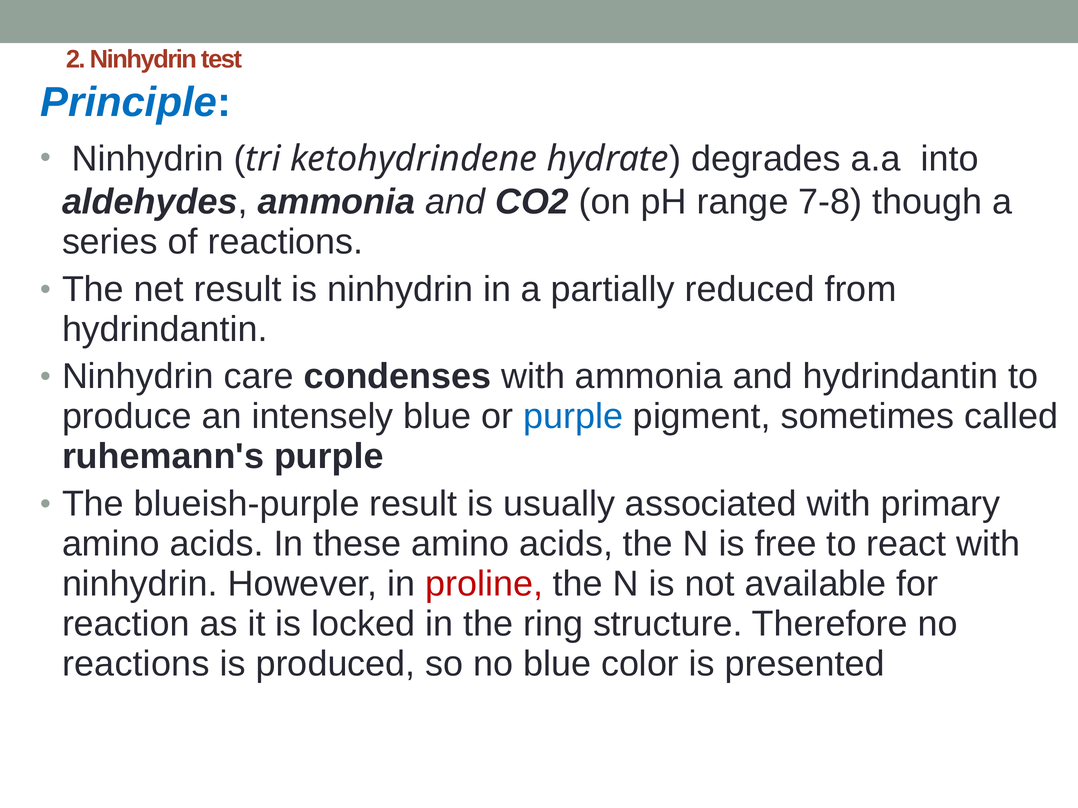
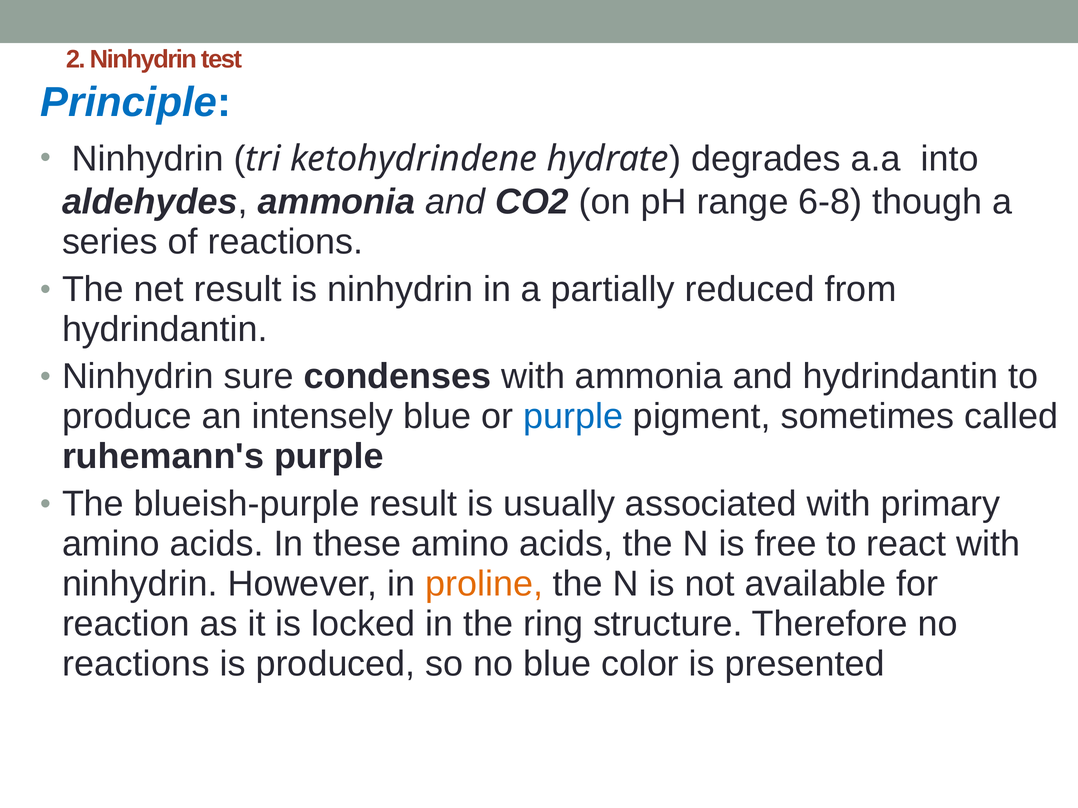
7-8: 7-8 -> 6-8
care: care -> sure
proline colour: red -> orange
